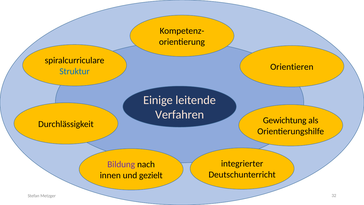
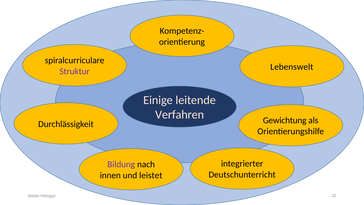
Orientieren: Orientieren -> Lebenswelt
Struktur colour: blue -> purple
gezielt: gezielt -> leistet
